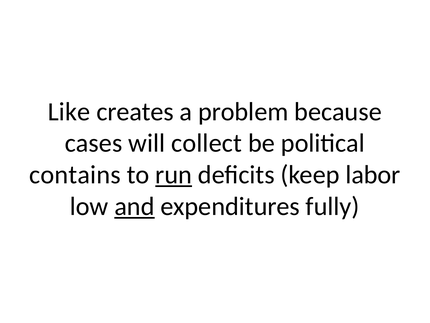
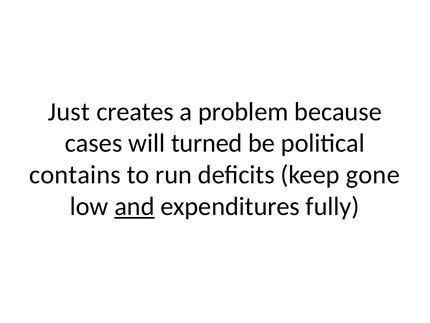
Like: Like -> Just
collect: collect -> turned
run underline: present -> none
labor: labor -> gone
